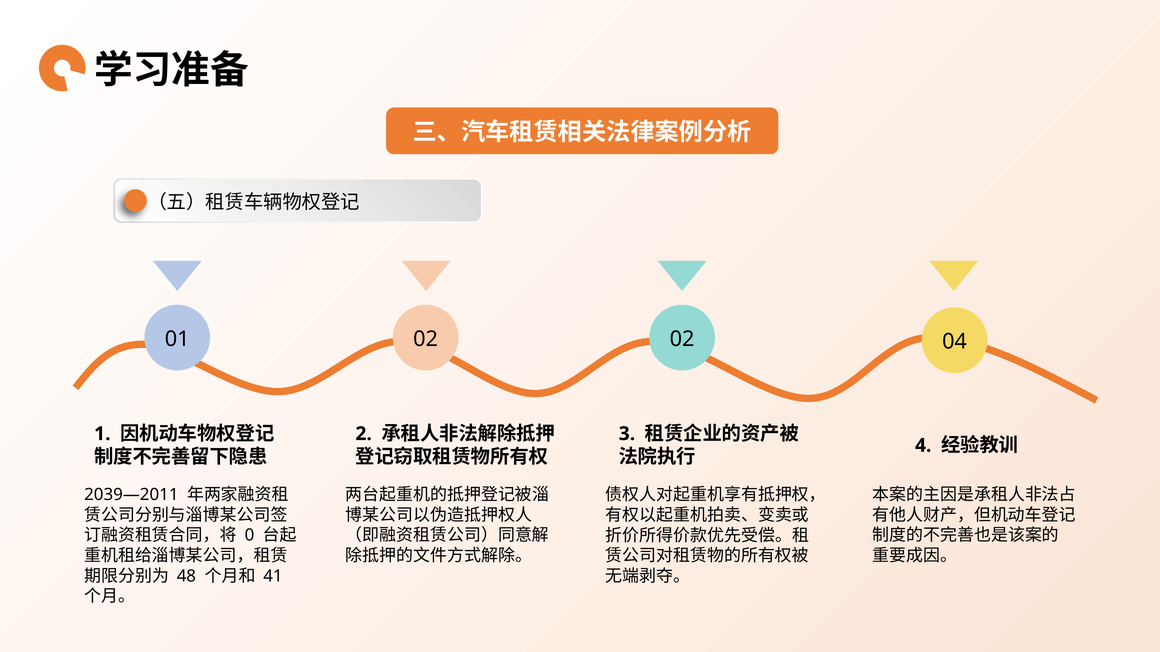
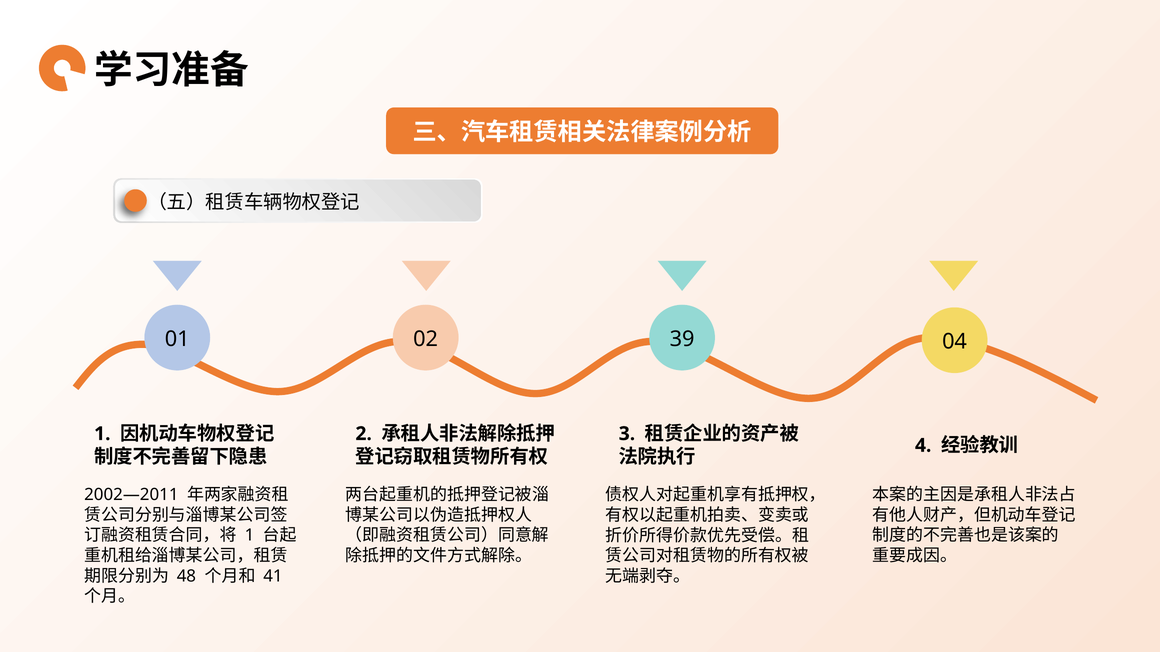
02 02: 02 -> 39
2039—2011: 2039—2011 -> 2002—2011
0 at (249, 536): 0 -> 1
